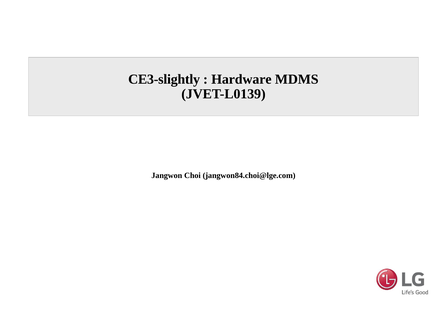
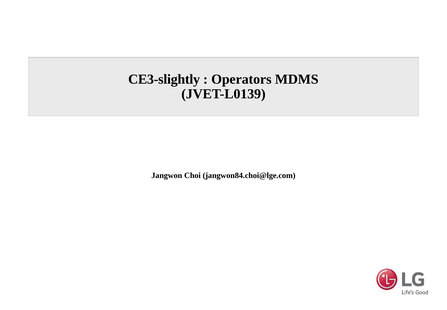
Hardware: Hardware -> Operators
